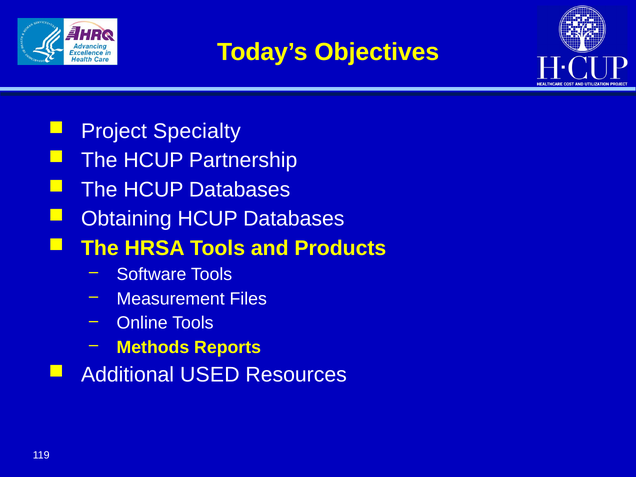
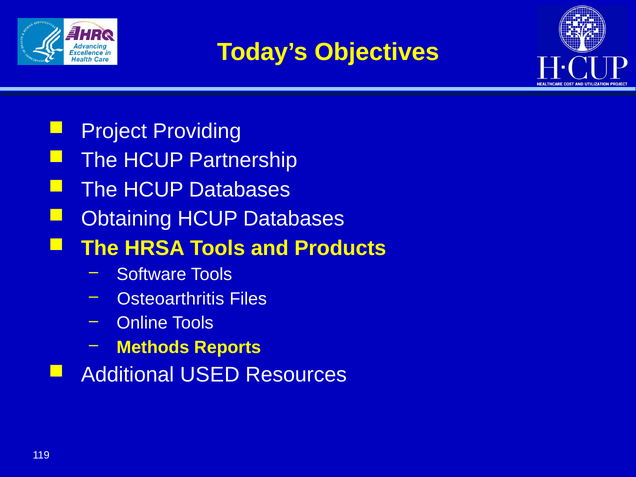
Specialty: Specialty -> Providing
Measurement: Measurement -> Osteoarthritis
